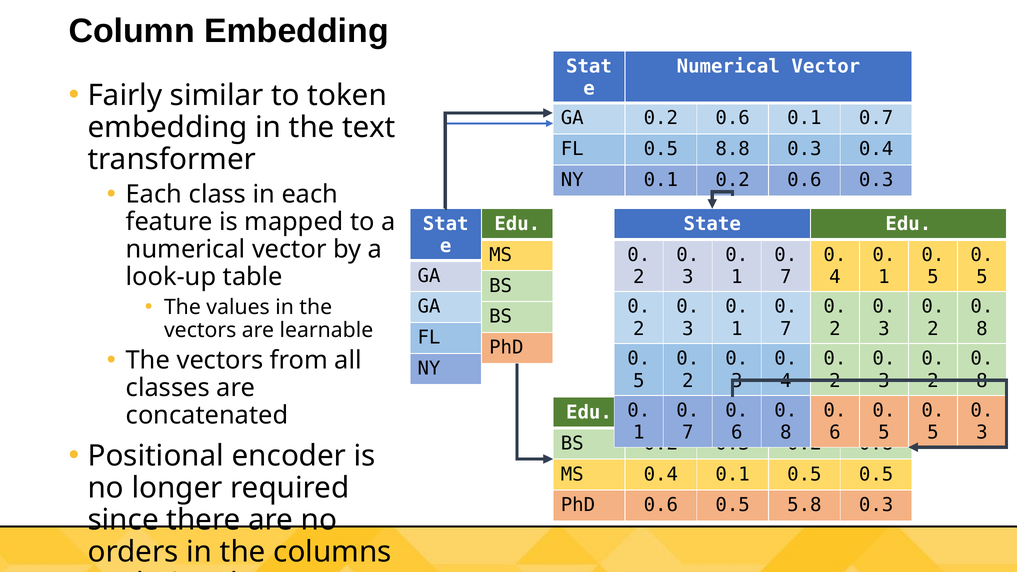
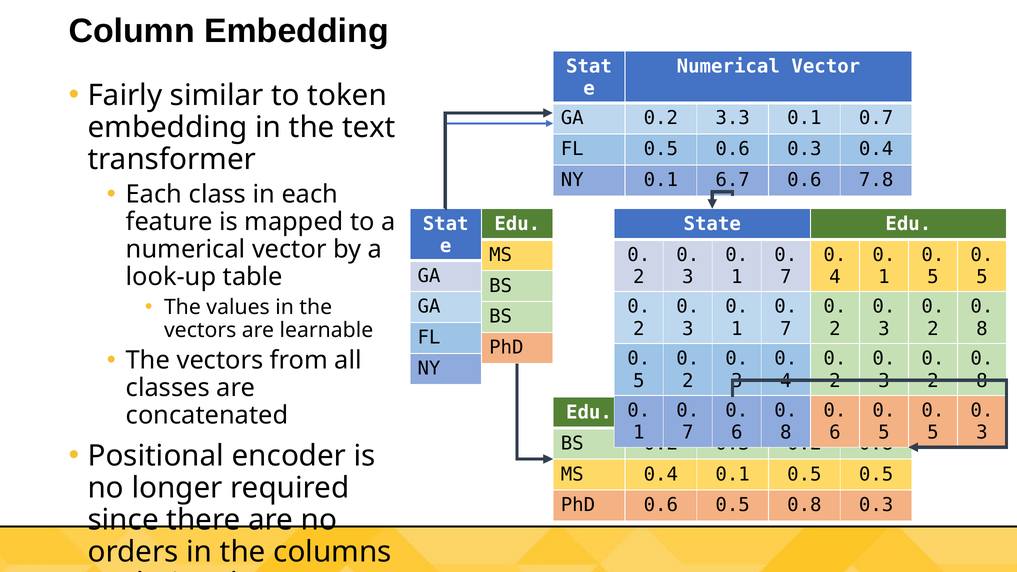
GA 0.2 0.6: 0.6 -> 3.3
0.5 8.8: 8.8 -> 0.6
0.1 0.2: 0.2 -> 6.7
0.6 0.3: 0.3 -> 7.8
0.5 5.8: 5.8 -> 0.8
